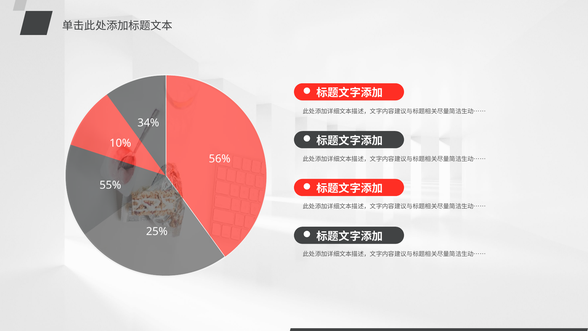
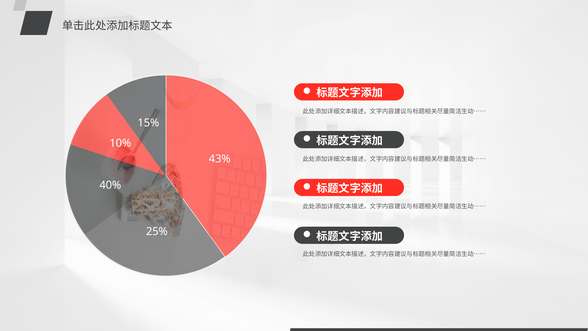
34%: 34% -> 15%
56%: 56% -> 43%
55%: 55% -> 40%
